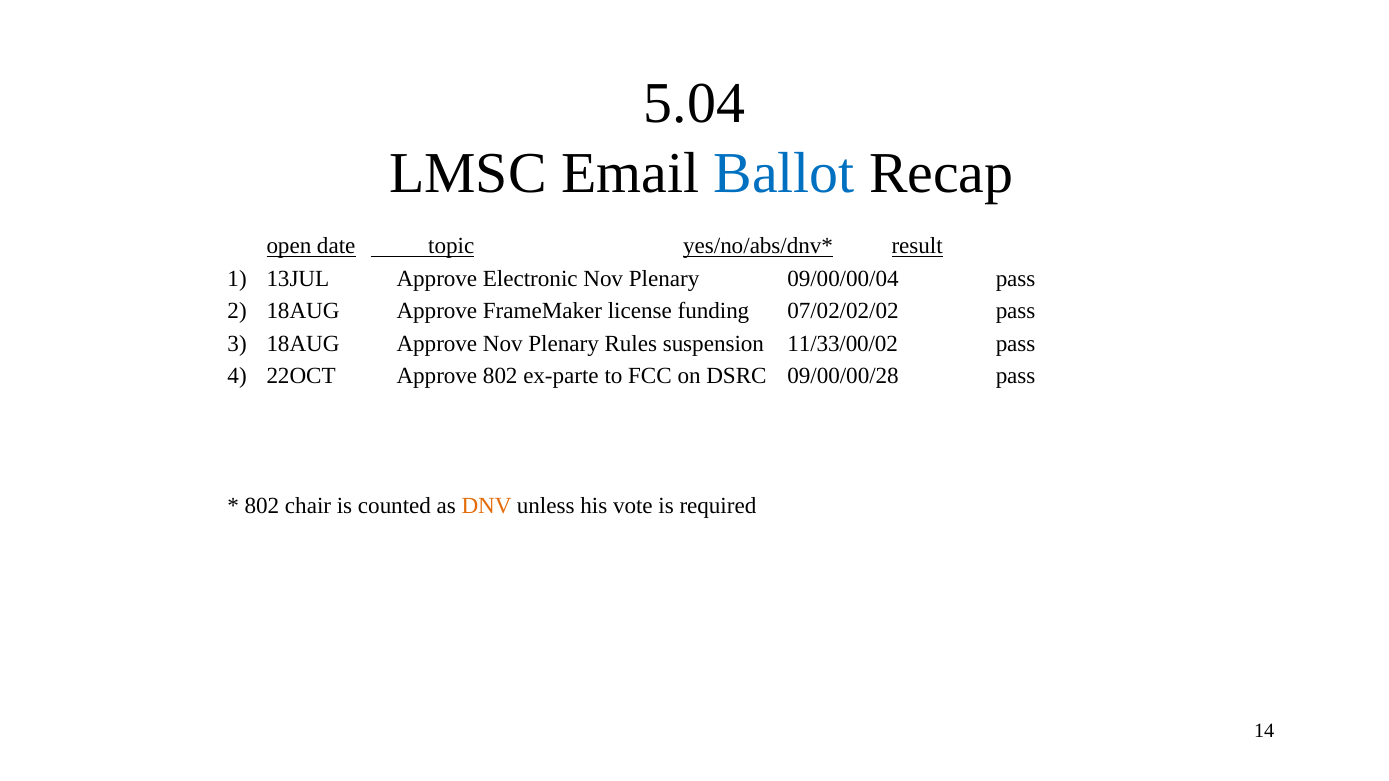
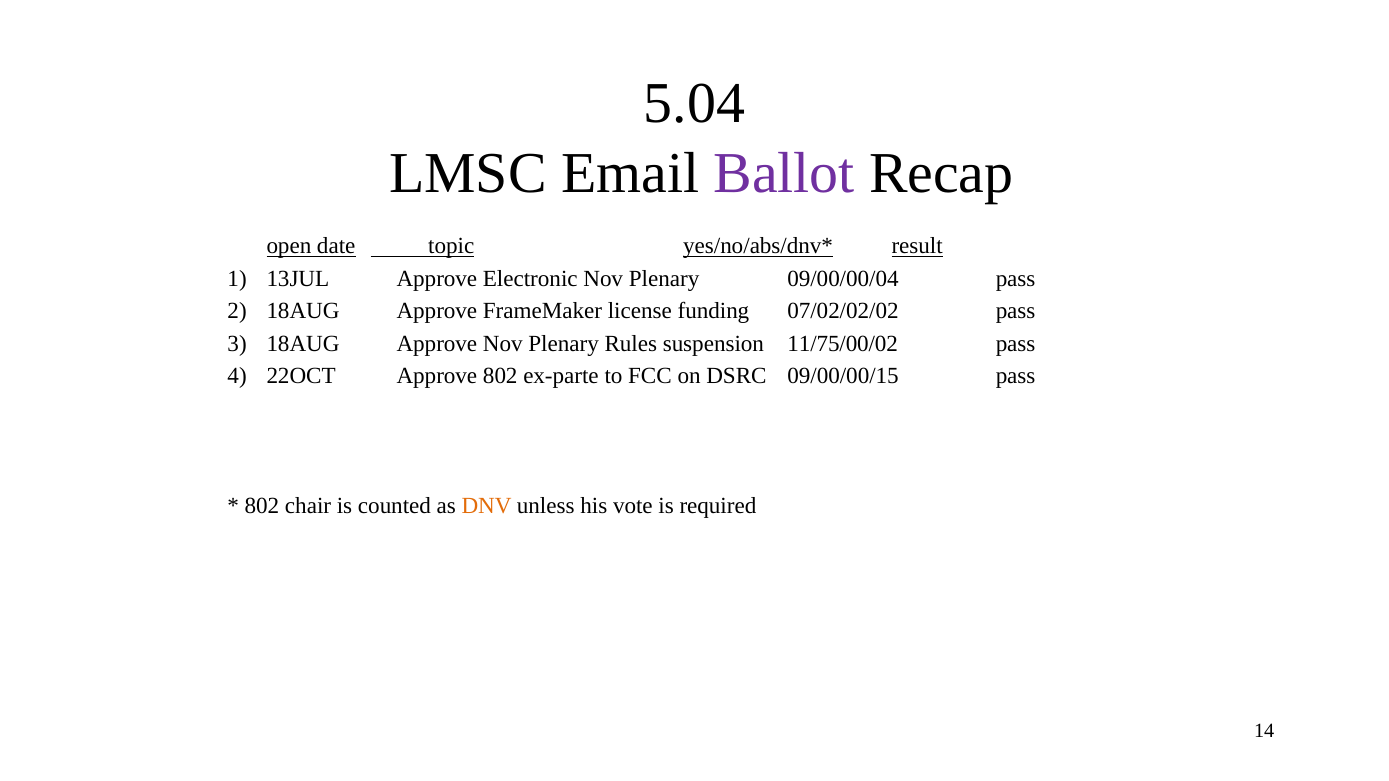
Ballot colour: blue -> purple
11/33/00/02: 11/33/00/02 -> 11/75/00/02
09/00/00/28: 09/00/00/28 -> 09/00/00/15
